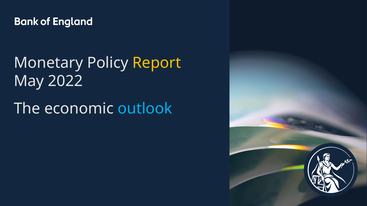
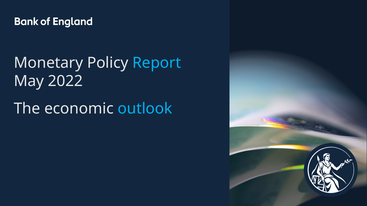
Report colour: yellow -> light blue
